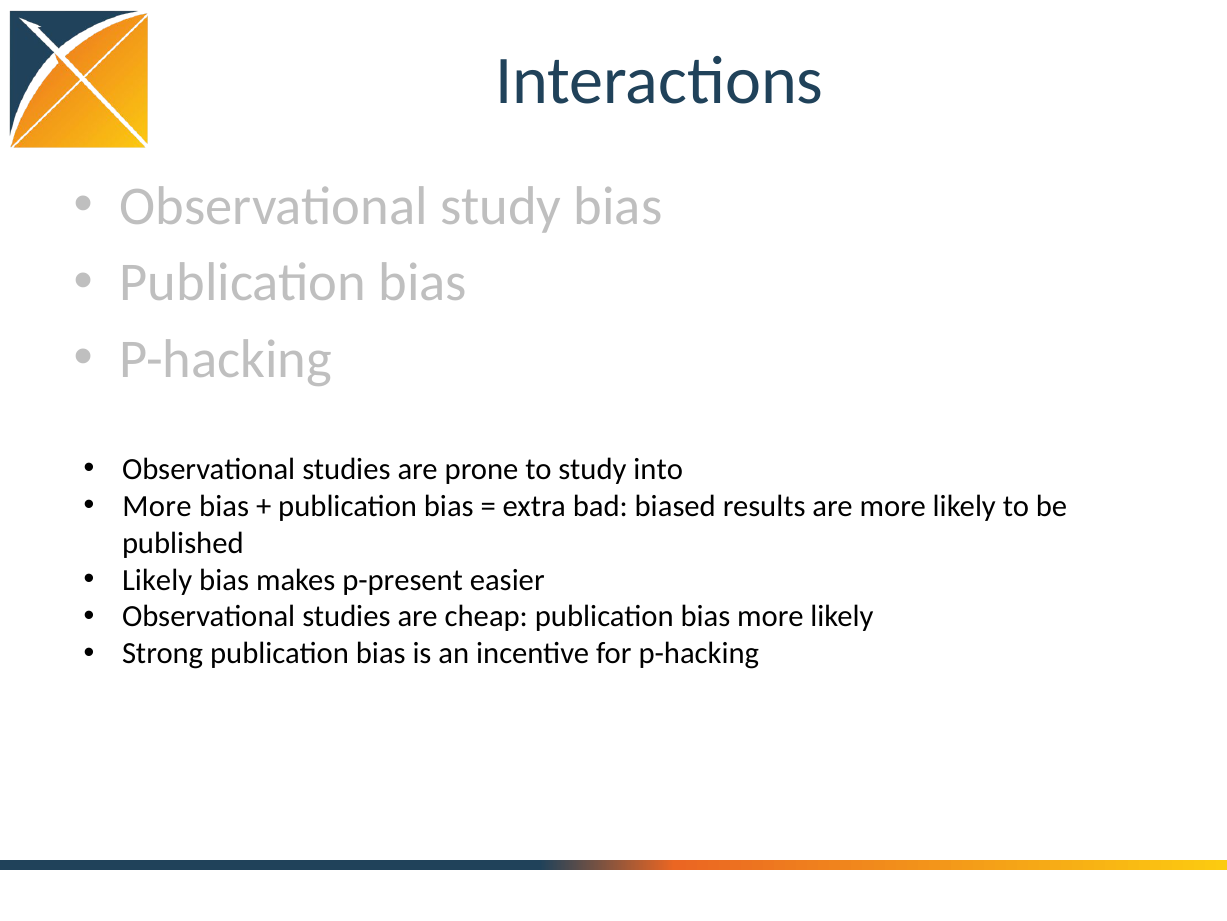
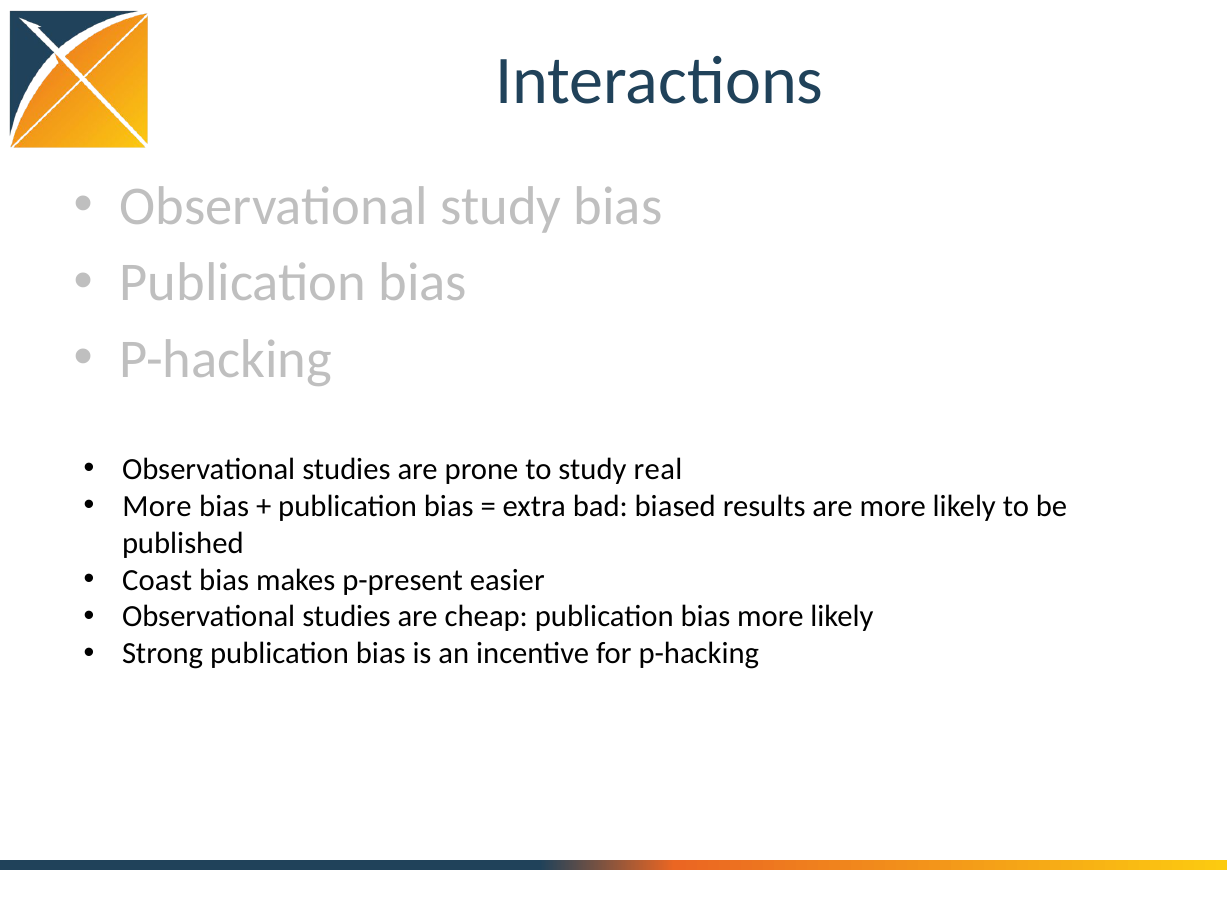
into: into -> real
Likely at (157, 579): Likely -> Coast
